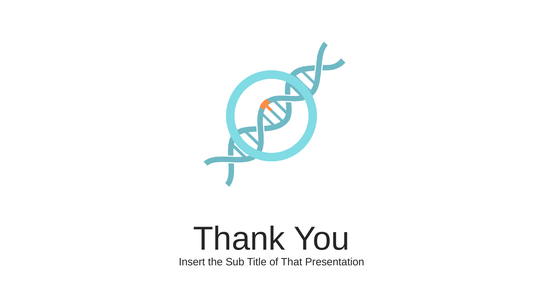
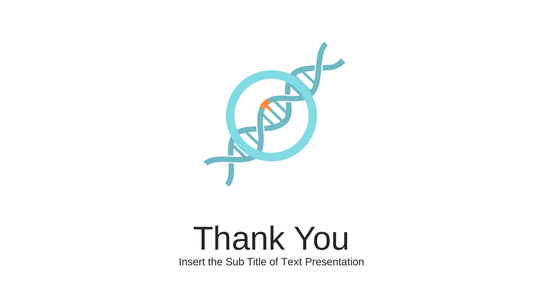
That: That -> Text
